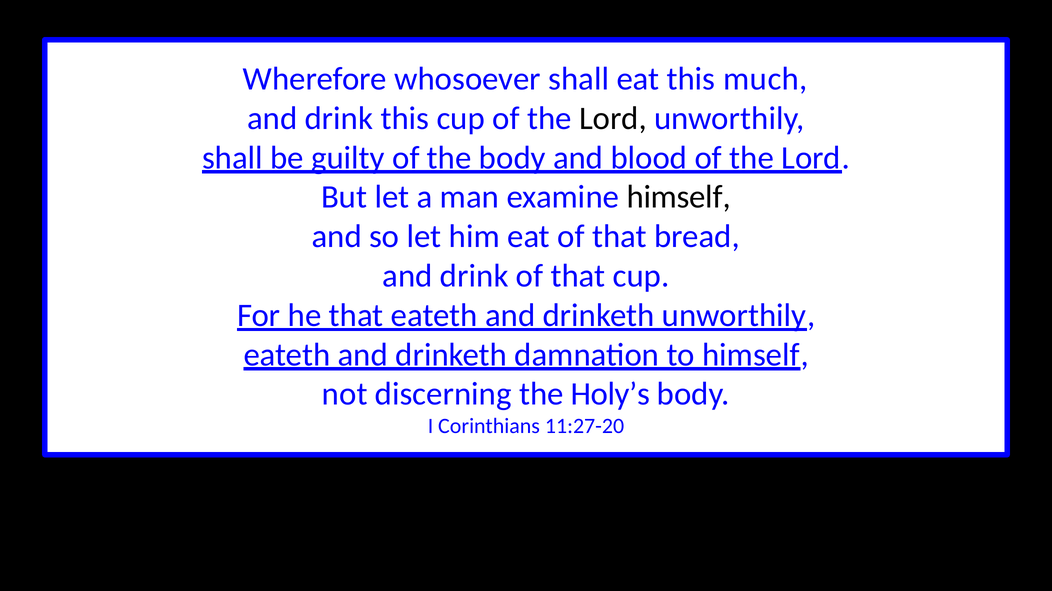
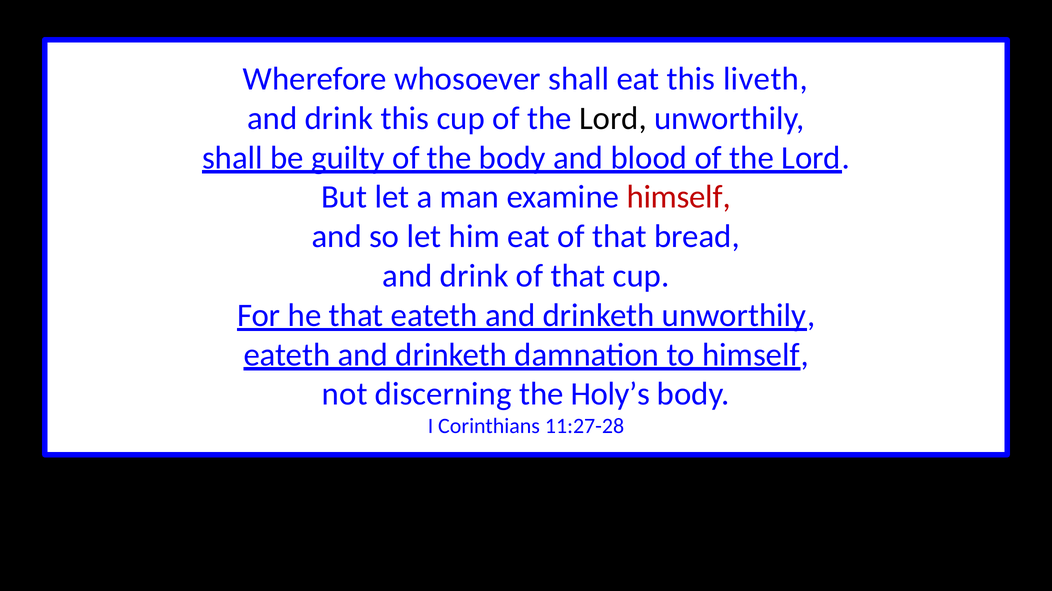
much: much -> liveth
himself at (679, 197) colour: black -> red
11:27-20: 11:27-20 -> 11:27-28
